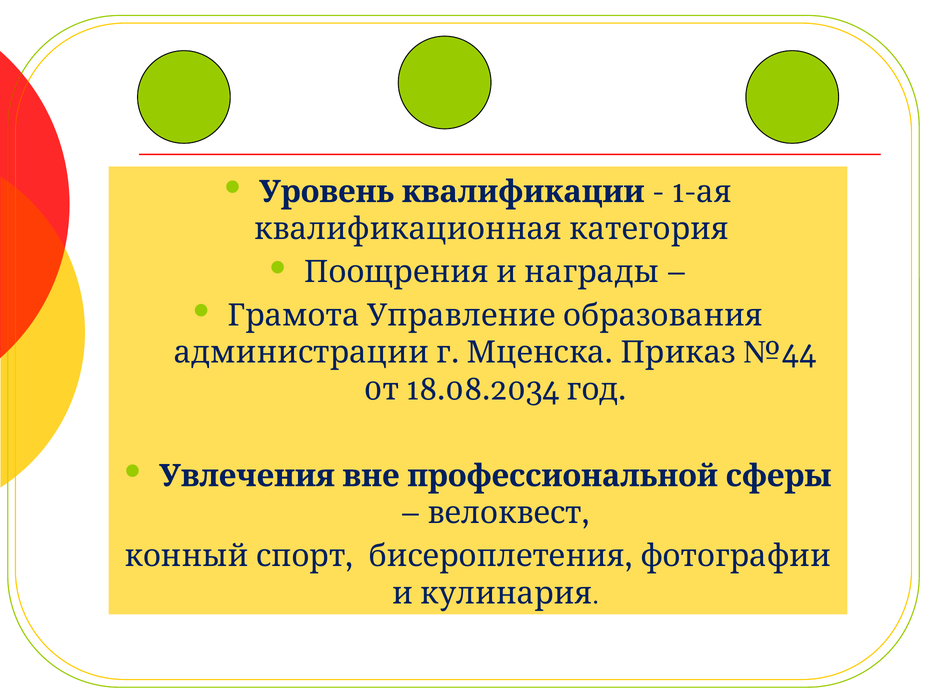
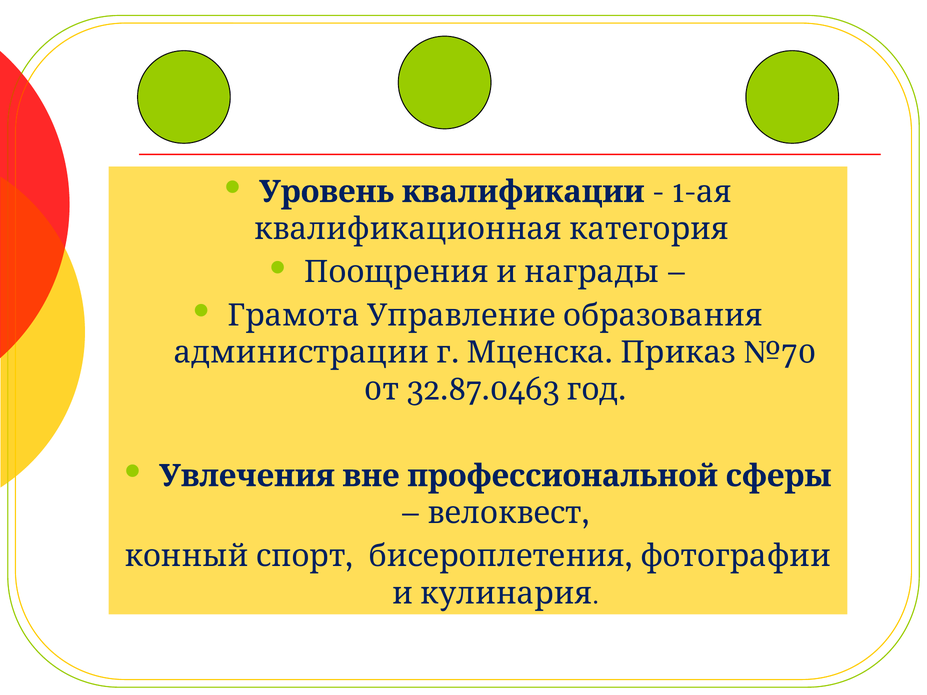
№44: №44 -> №70
18.08.2034: 18.08.2034 -> 32.87.0463
